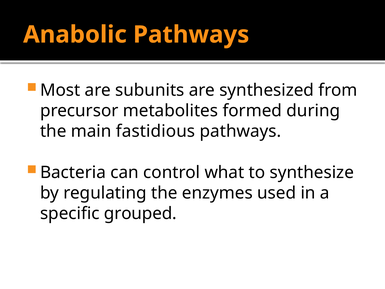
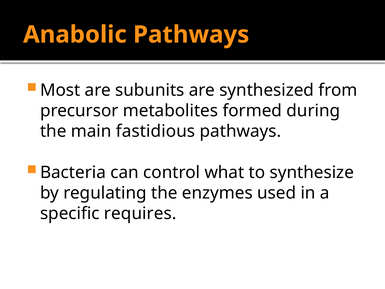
grouped: grouped -> requires
